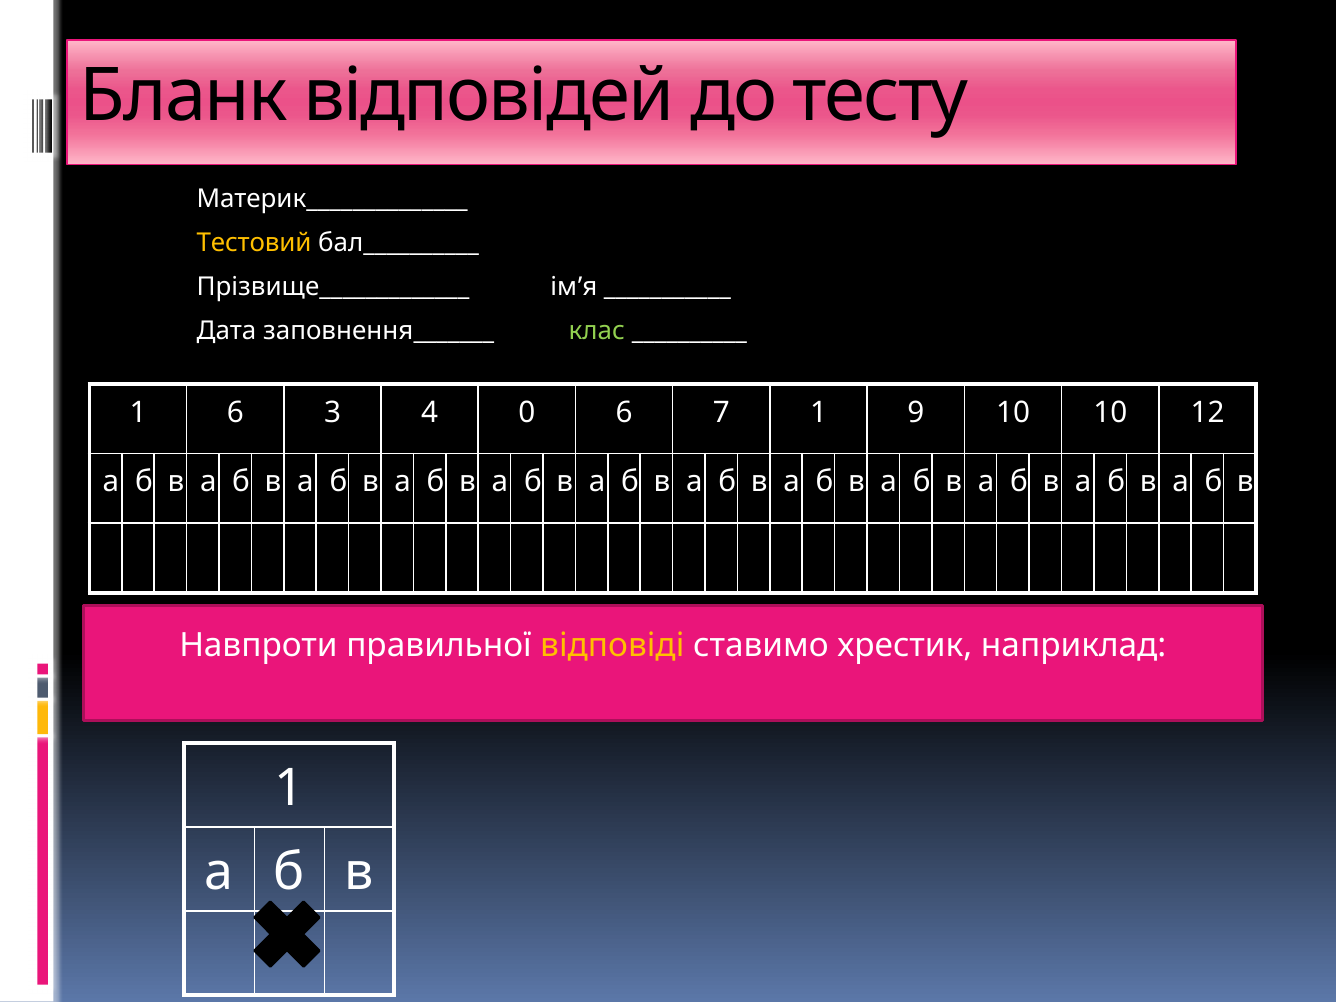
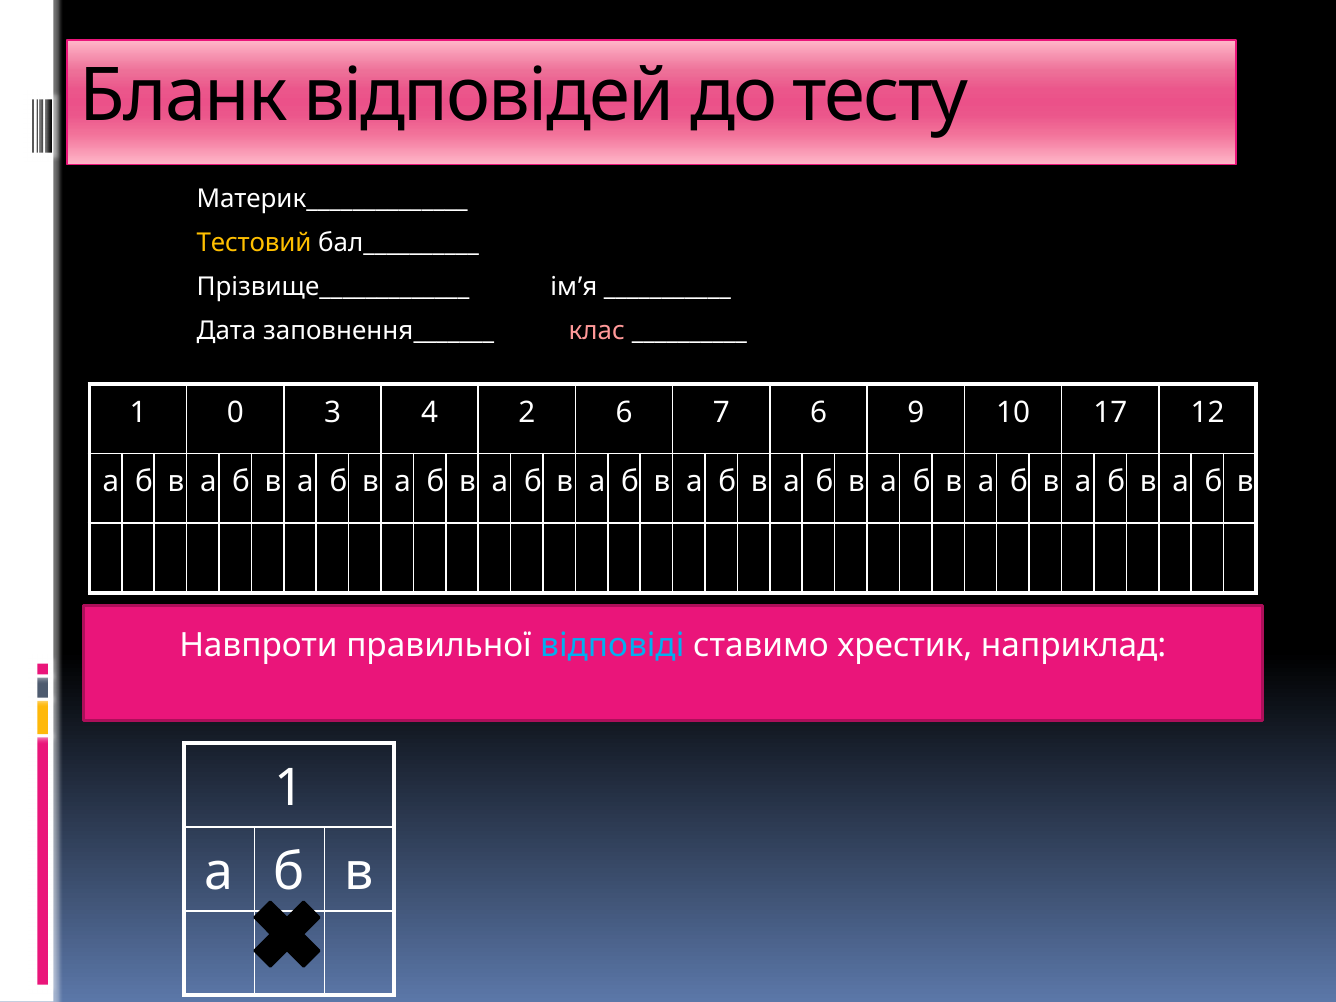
клас colour: light green -> pink
1 6: 6 -> 0
0: 0 -> 2
7 1: 1 -> 6
10 10: 10 -> 17
відповіді colour: yellow -> light blue
